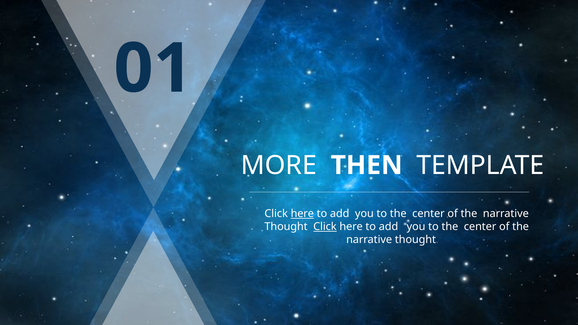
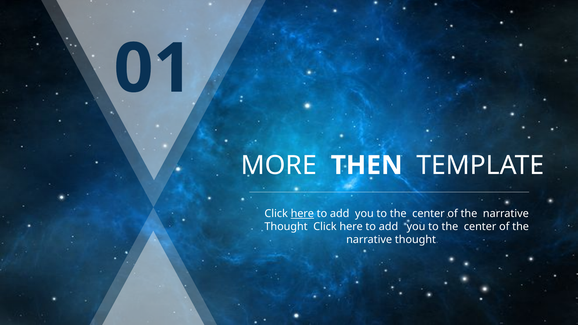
Click at (325, 227) underline: present -> none
